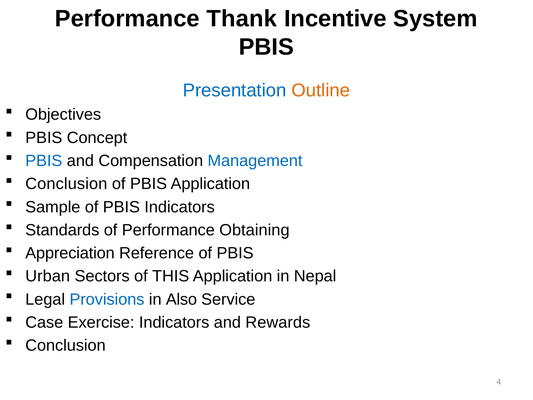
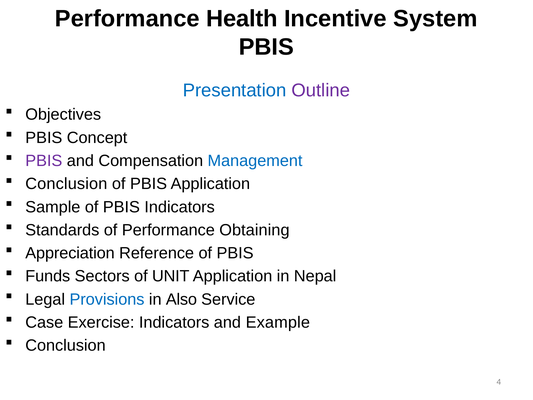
Thank: Thank -> Health
Outline colour: orange -> purple
PBIS at (44, 161) colour: blue -> purple
Urban: Urban -> Funds
THIS: THIS -> UNIT
Rewards: Rewards -> Example
